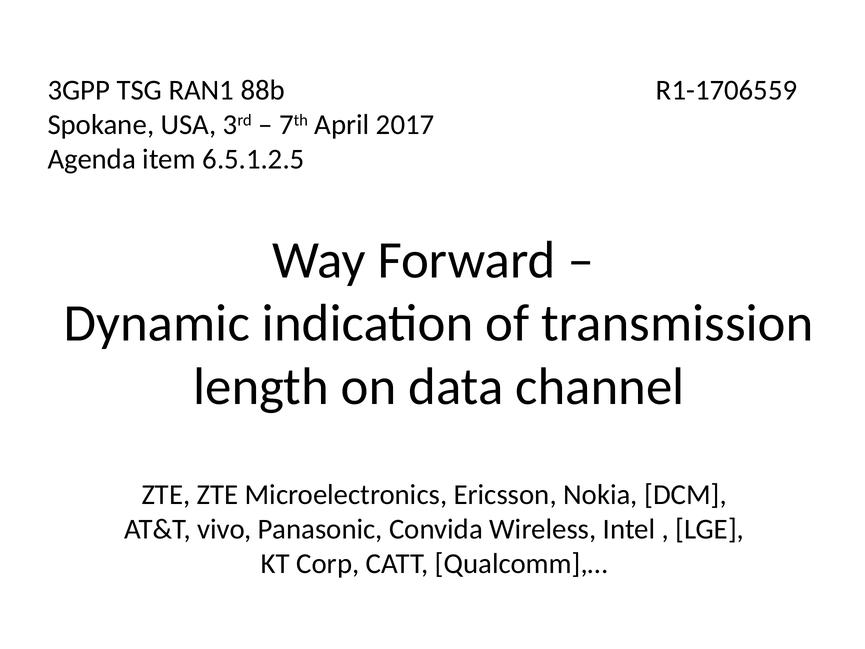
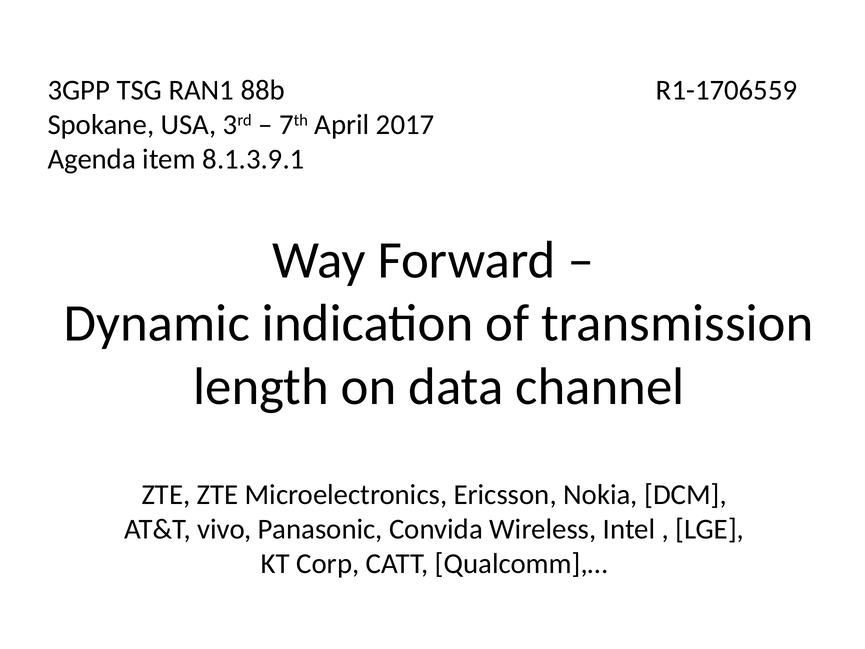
6.5.1.2.5: 6.5.1.2.5 -> 8.1.3.9.1
